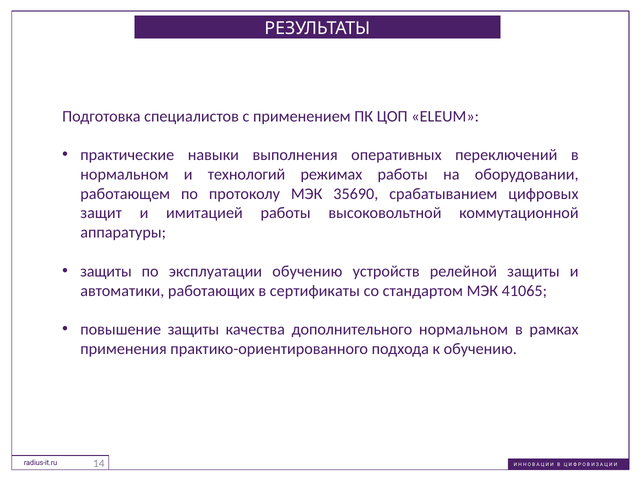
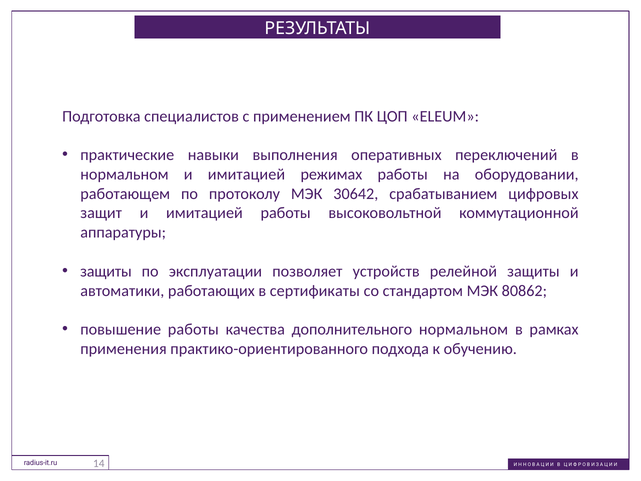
нормальном и технологий: технологий -> имитацией
35690: 35690 -> 30642
эксплуатации обучению: обучению -> позволяет
41065: 41065 -> 80862
повышение защиты: защиты -> работы
